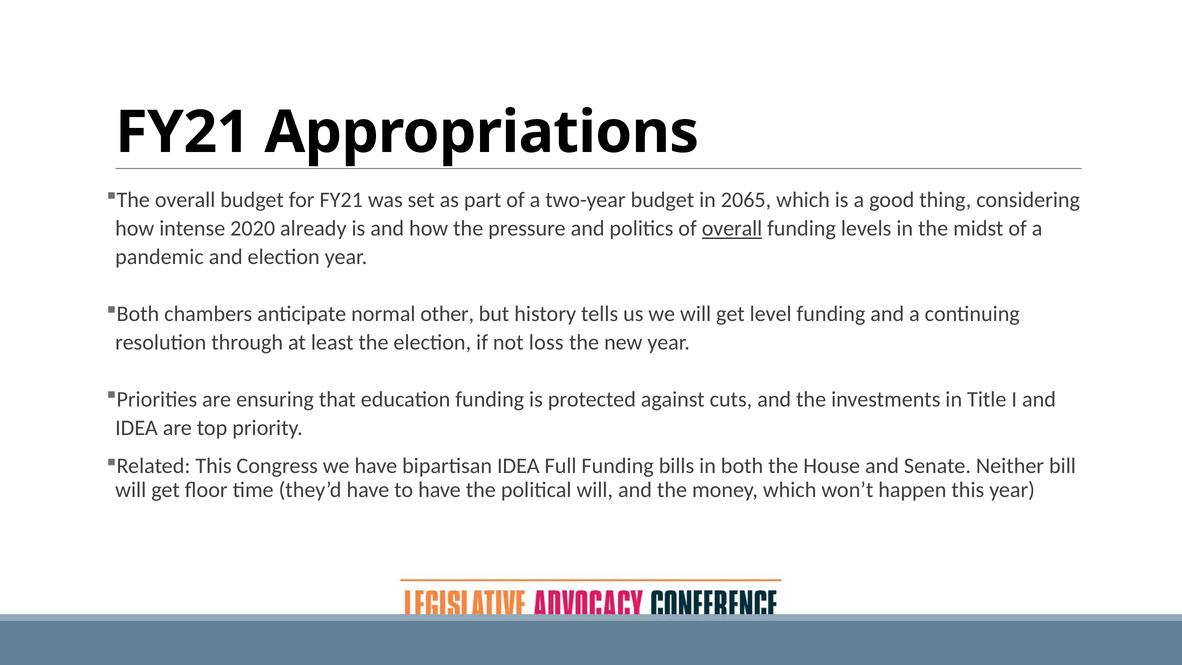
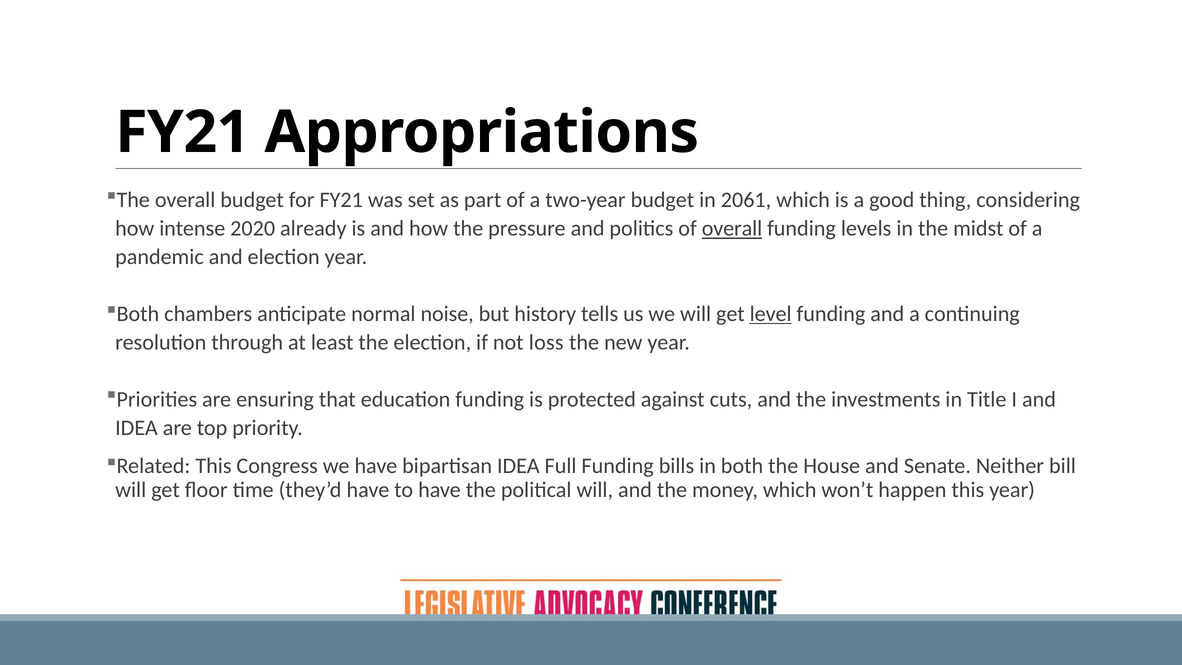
2065: 2065 -> 2061
other: other -> noise
level underline: none -> present
